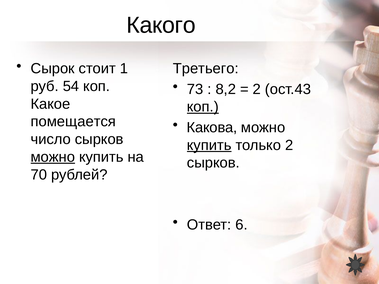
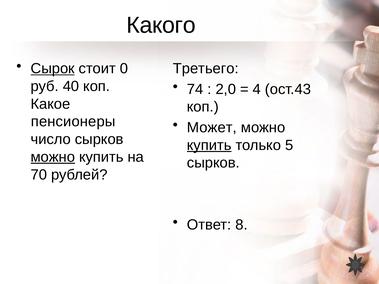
Сырок underline: none -> present
1: 1 -> 0
54: 54 -> 40
73: 73 -> 74
8,2: 8,2 -> 2,0
2 at (257, 89): 2 -> 4
коп at (203, 107) underline: present -> none
помещается: помещается -> пенсионеры
Какова: Какова -> Может
только 2: 2 -> 5
6: 6 -> 8
